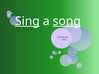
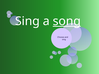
Sing at (27, 21) underline: present -> none
